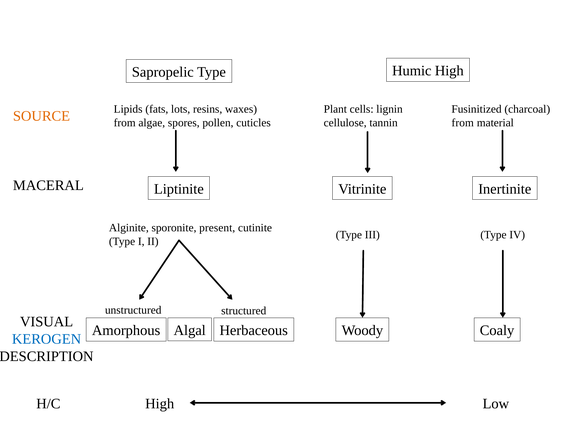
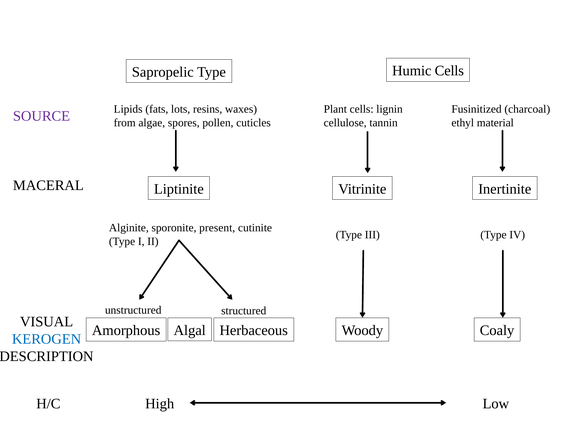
Humic High: High -> Cells
SOURCE colour: orange -> purple
from at (463, 123): from -> ethyl
